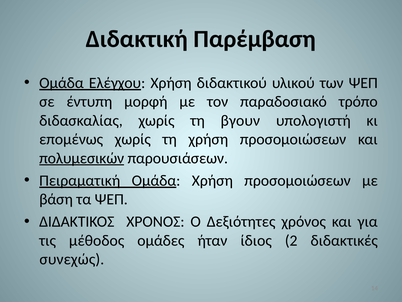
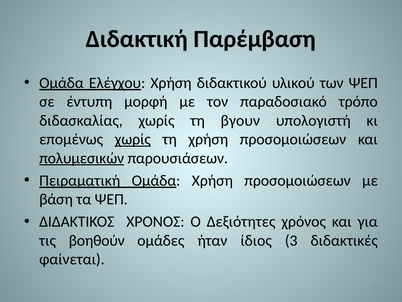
χωρίς at (133, 139) underline: none -> present
μέθοδος: μέθοδος -> βοηθούν
2: 2 -> 3
συνεχώς: συνεχώς -> φαίνεται
